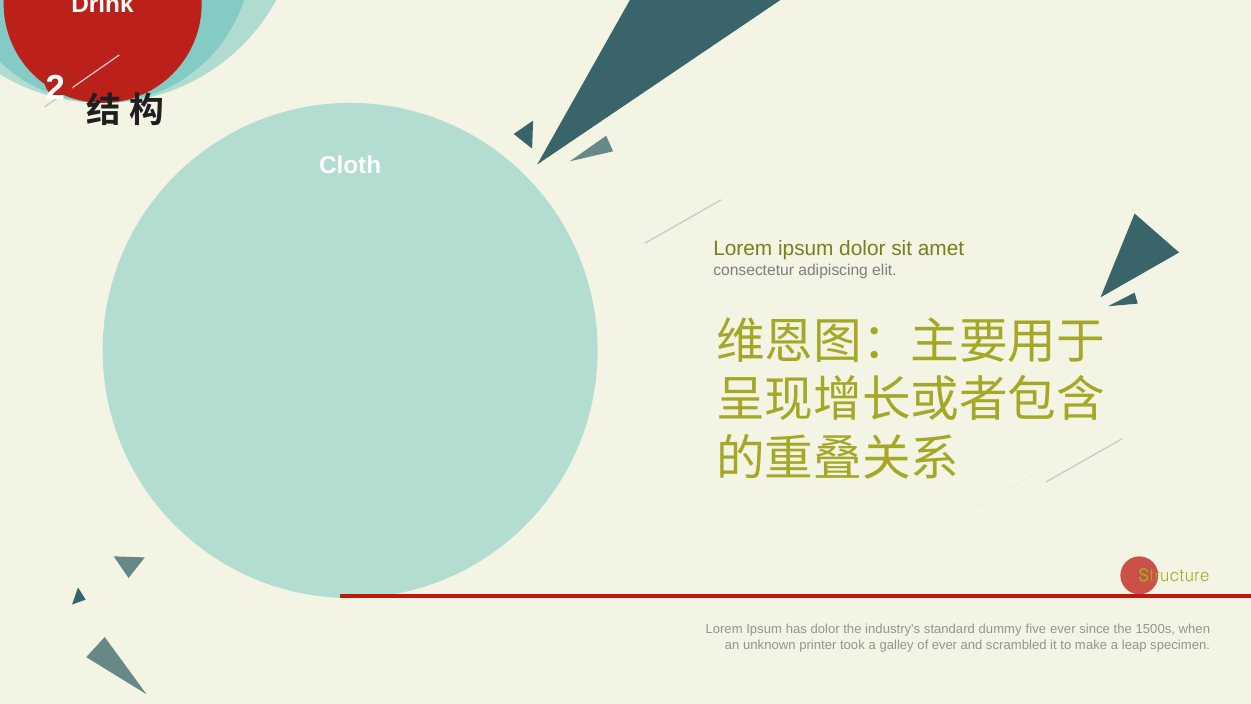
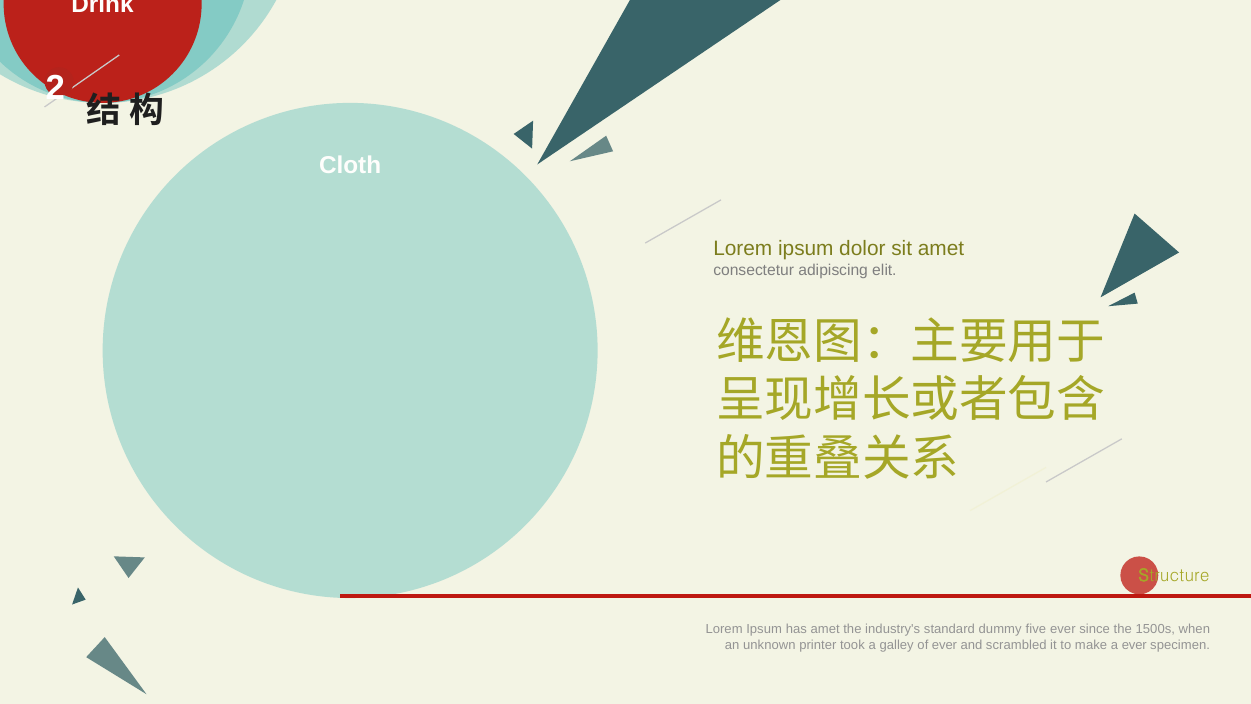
has dolor: dolor -> amet
a leap: leap -> ever
